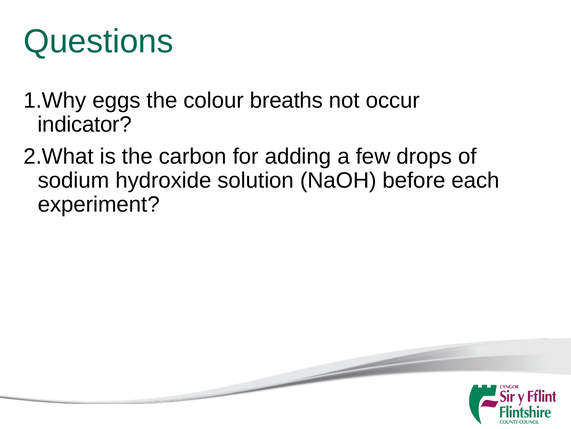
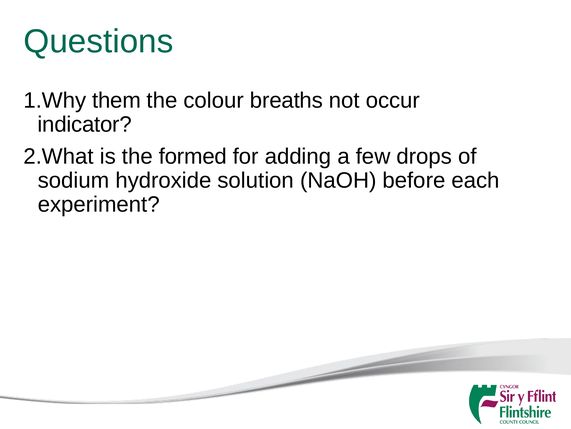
eggs: eggs -> them
carbon: carbon -> formed
